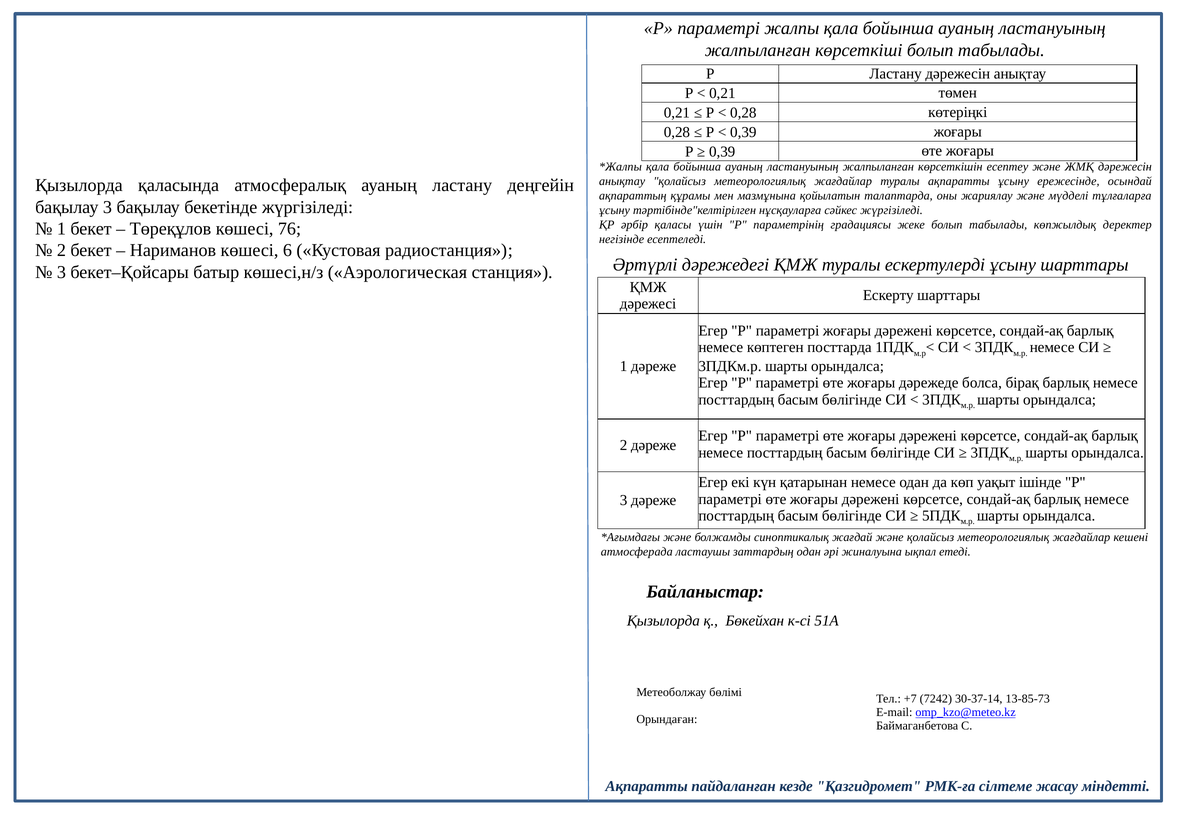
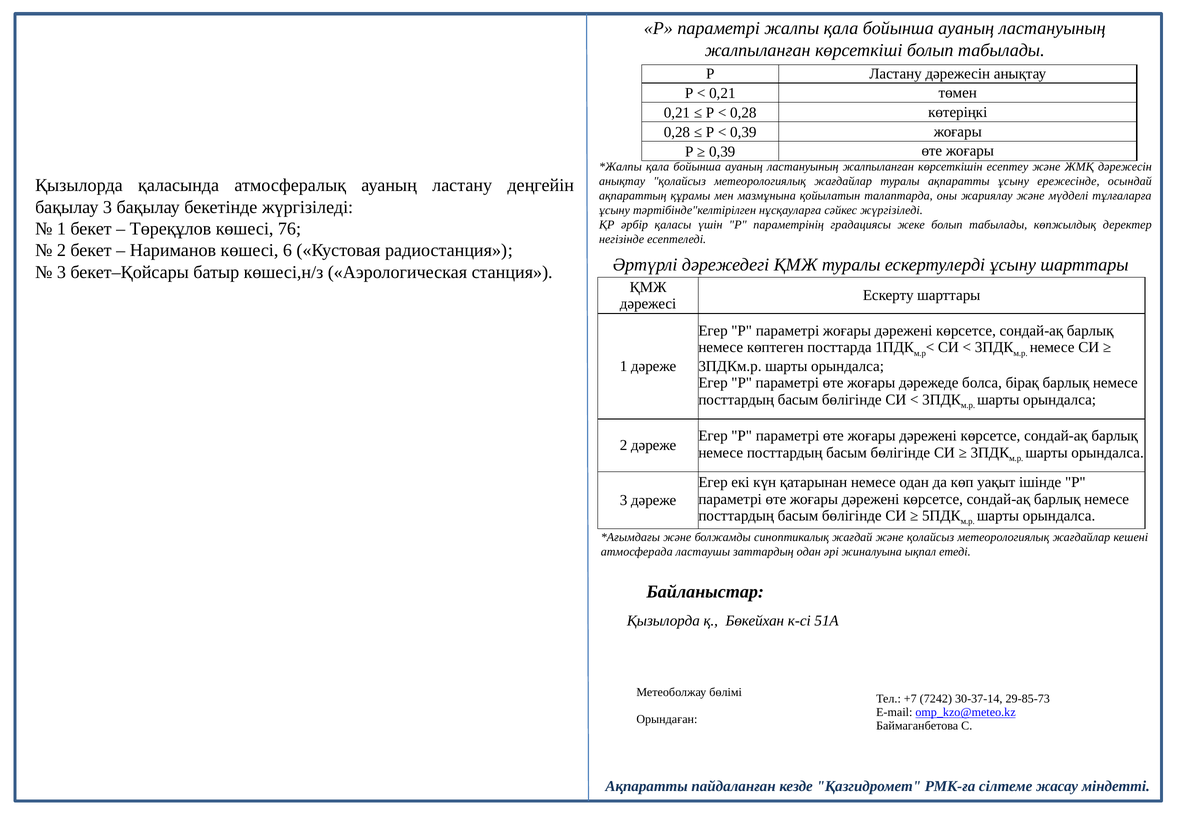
13-85-73: 13-85-73 -> 29-85-73
